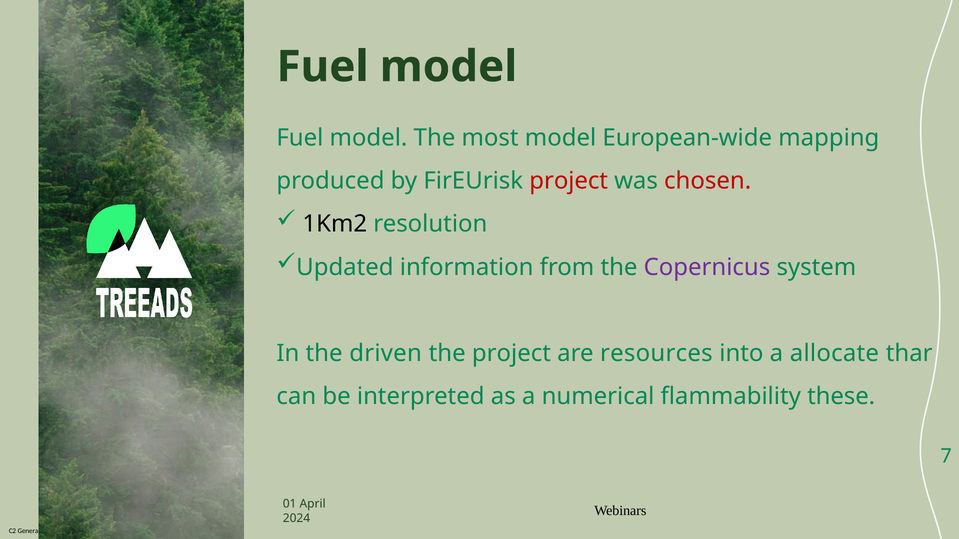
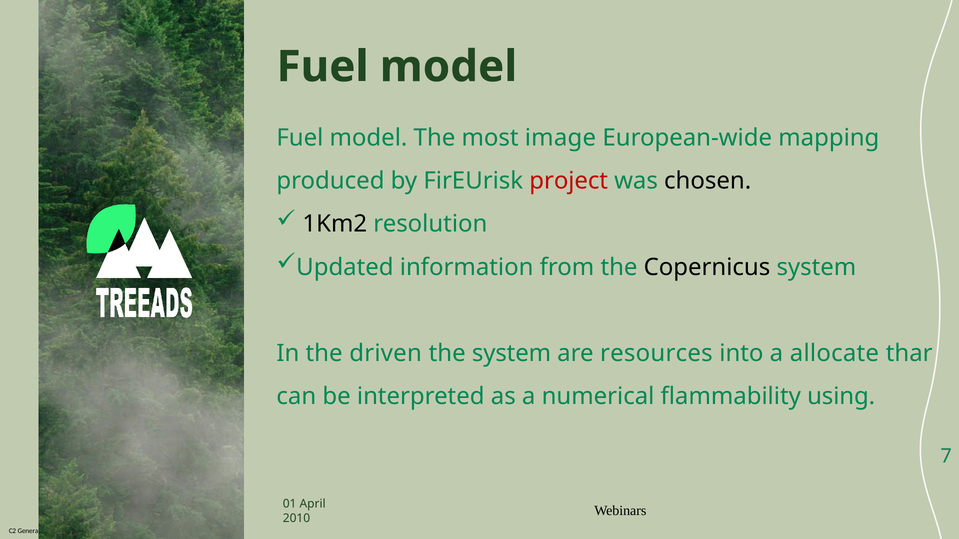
most model: model -> image
chosen colour: red -> black
Copernicus colour: purple -> black
the project: project -> system
these: these -> using
2024: 2024 -> 2010
